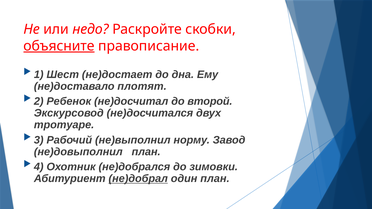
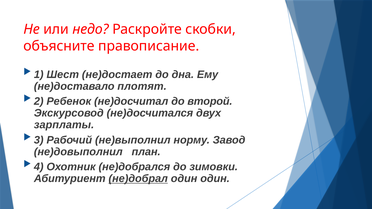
объясните underline: present -> none
тротуаре: тротуаре -> зарплаты
один план: план -> один
